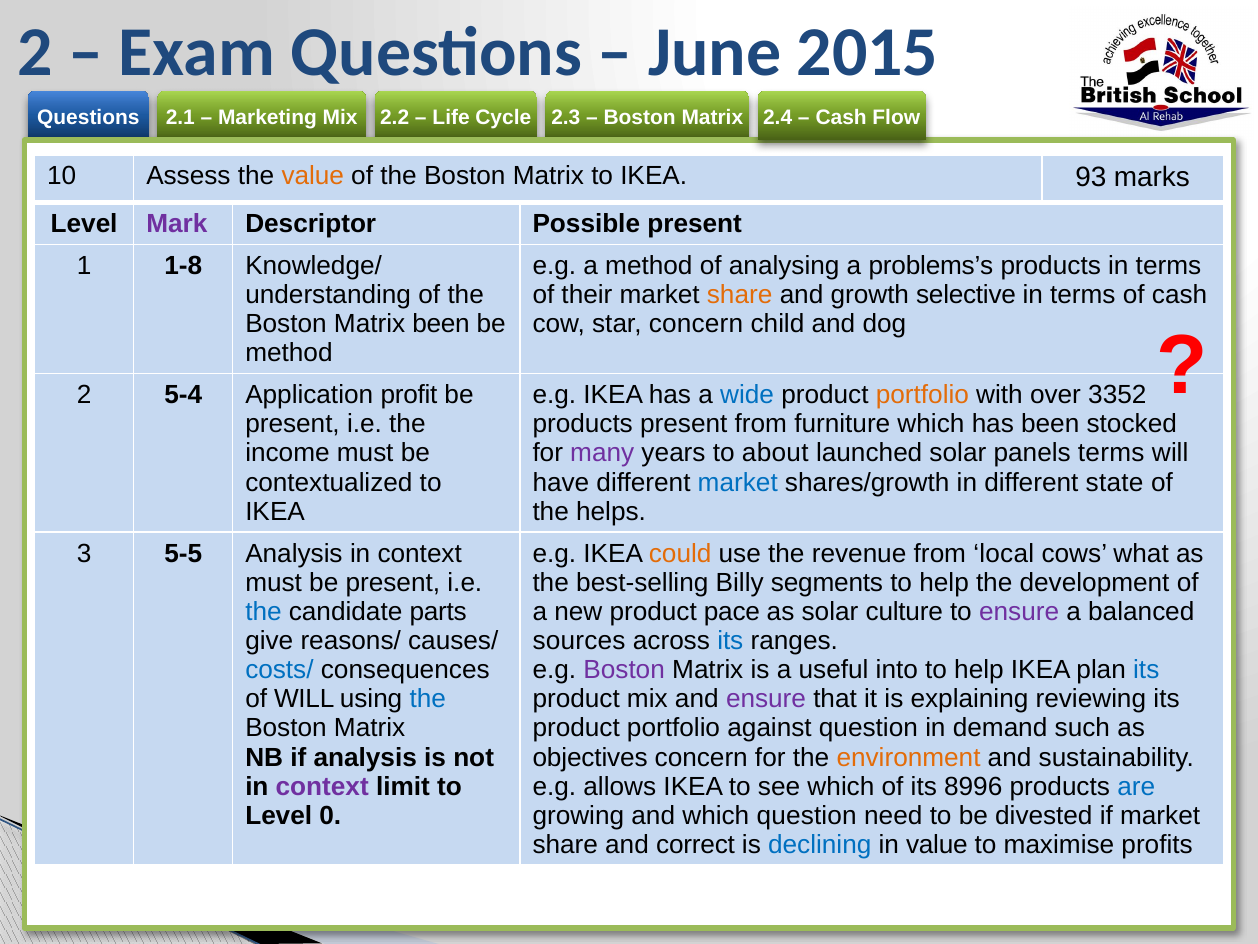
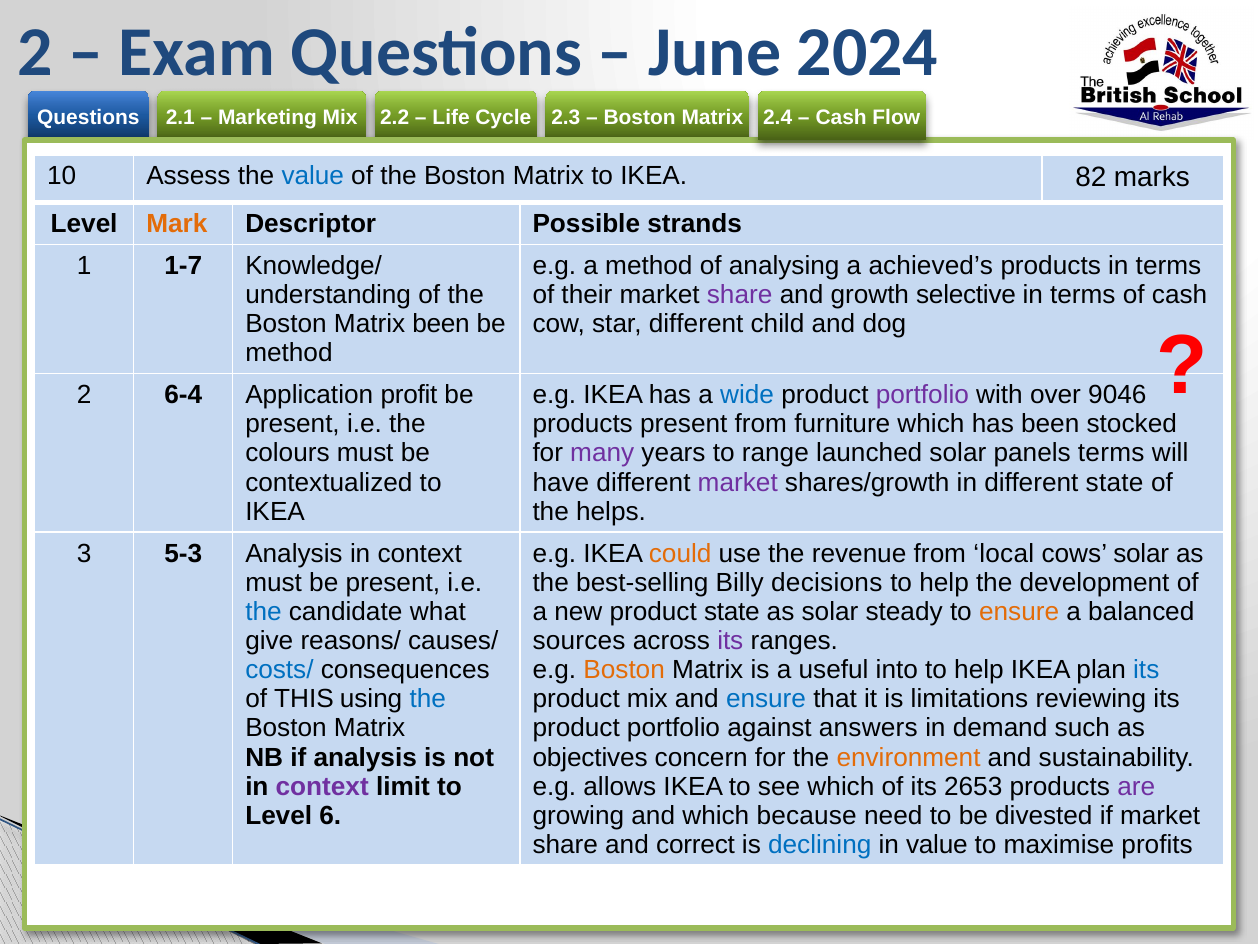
2015: 2015 -> 2024
value at (313, 176) colour: orange -> blue
93: 93 -> 82
Mark colour: purple -> orange
Possible present: present -> strands
1-8: 1-8 -> 1-7
problems’s: problems’s -> achieved’s
share at (740, 295) colour: orange -> purple
star concern: concern -> different
5-4: 5-4 -> 6-4
portfolio at (922, 395) colour: orange -> purple
3352: 3352 -> 9046
income: income -> colours
about: about -> range
market at (738, 482) colour: blue -> purple
5-5: 5-5 -> 5-3
cows what: what -> solar
segments: segments -> decisions
parts: parts -> what
product pace: pace -> state
culture: culture -> steady
ensure at (1019, 611) colour: purple -> orange
its at (730, 640) colour: blue -> purple
Boston at (624, 670) colour: purple -> orange
of WILL: WILL -> THIS
ensure at (766, 699) colour: purple -> blue
explaining: explaining -> limitations
against question: question -> answers
8996: 8996 -> 2653
are colour: blue -> purple
0: 0 -> 6
which question: question -> because
